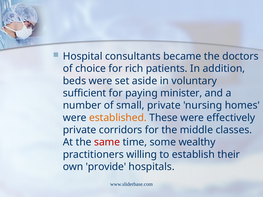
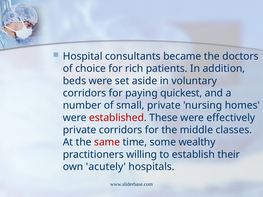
sufficient at (85, 93): sufficient -> corridors
minister: minister -> quickest
established colour: orange -> red
provide: provide -> acutely
